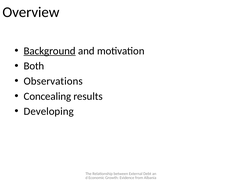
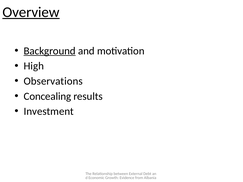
Overview underline: none -> present
Both: Both -> High
Developing: Developing -> Investment
